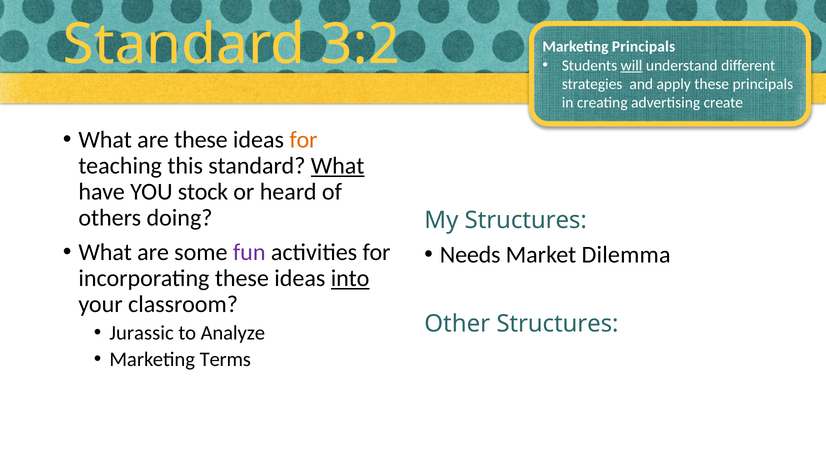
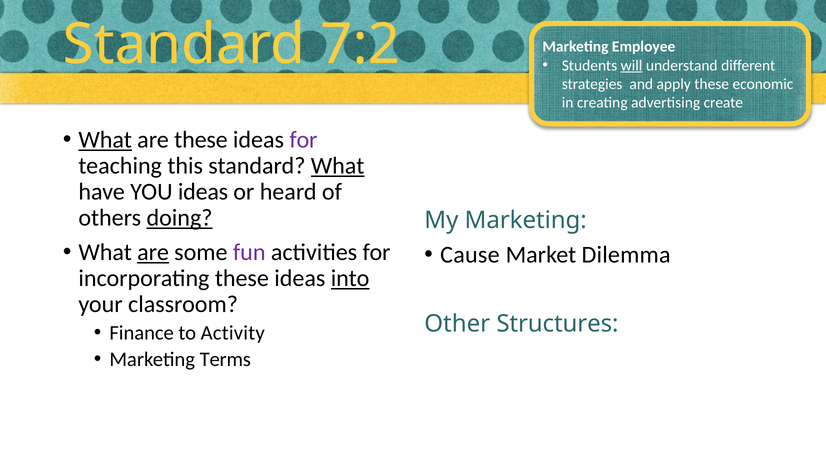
3:2: 3:2 -> 7:2
Marketing Principals: Principals -> Employee
these principals: principals -> economic
What at (105, 140) underline: none -> present
for at (303, 140) colour: orange -> purple
YOU stock: stock -> ideas
doing underline: none -> present
My Structures: Structures -> Marketing
are at (153, 252) underline: none -> present
Needs: Needs -> Cause
Jurassic: Jurassic -> Finance
Analyze: Analyze -> Activity
